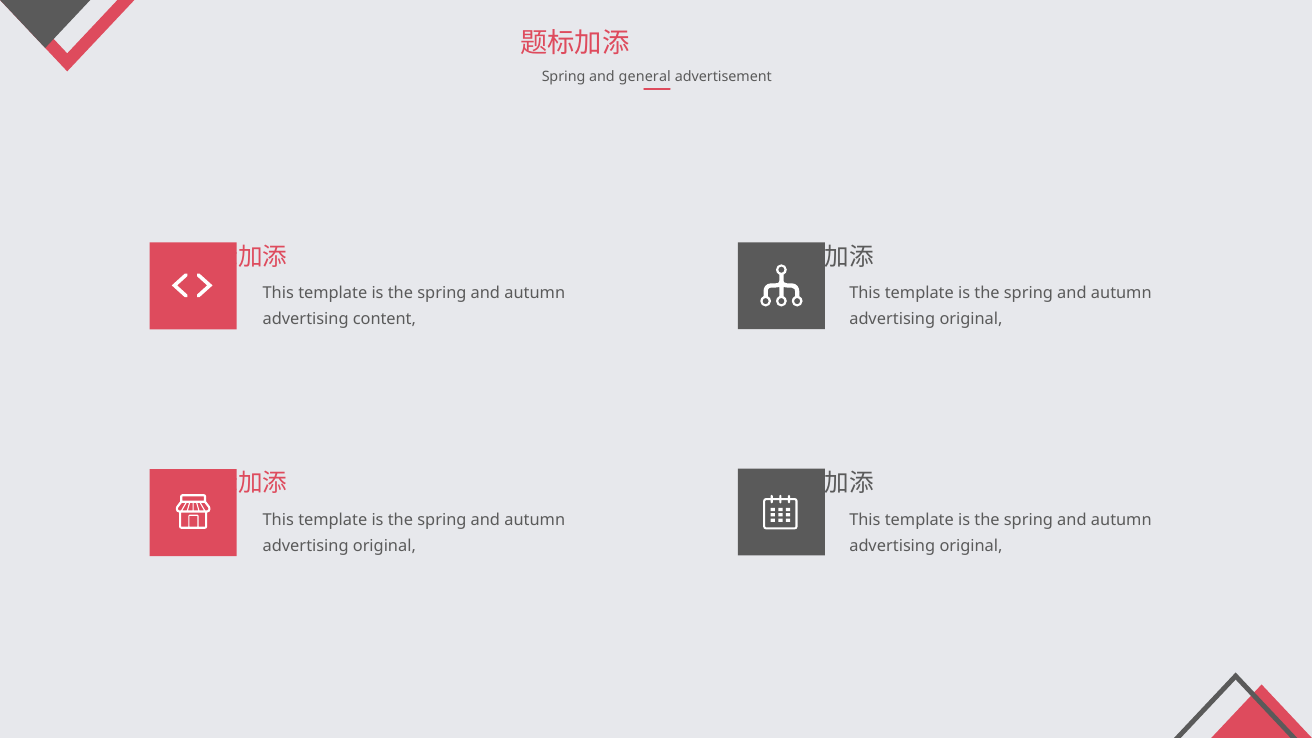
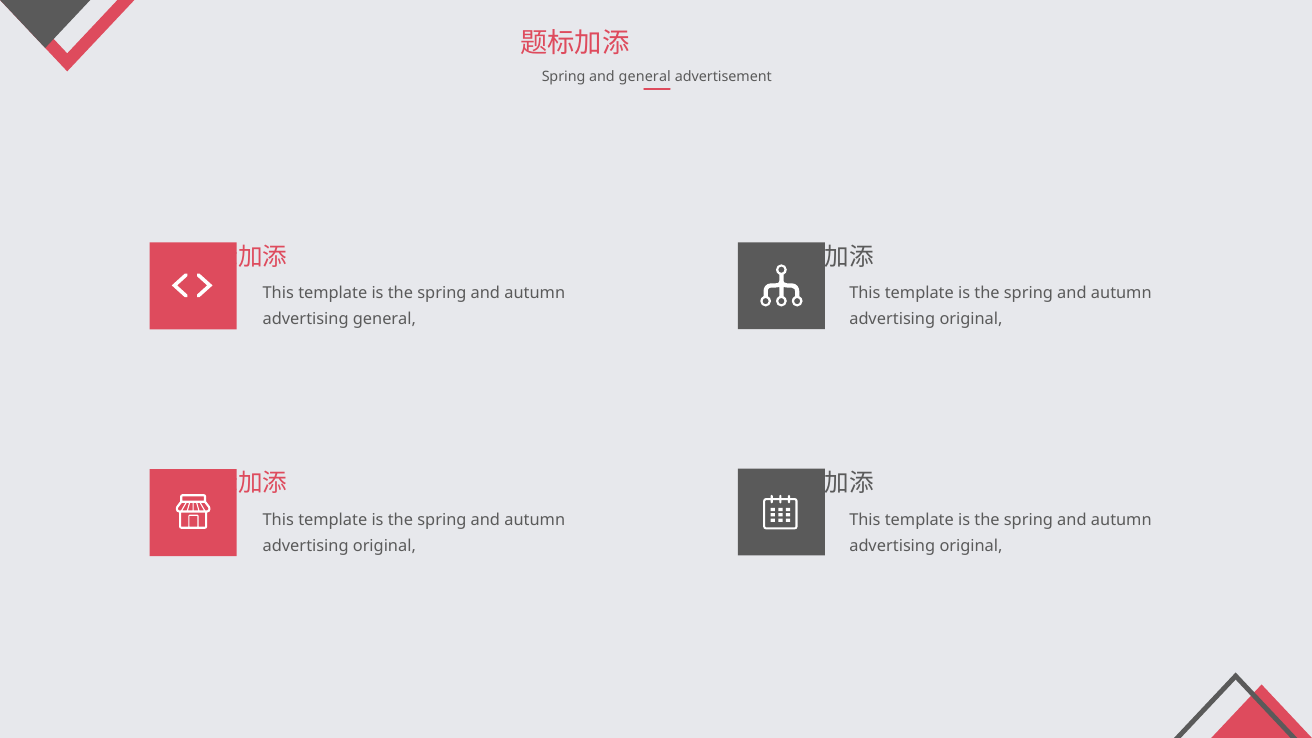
advertising content: content -> general
